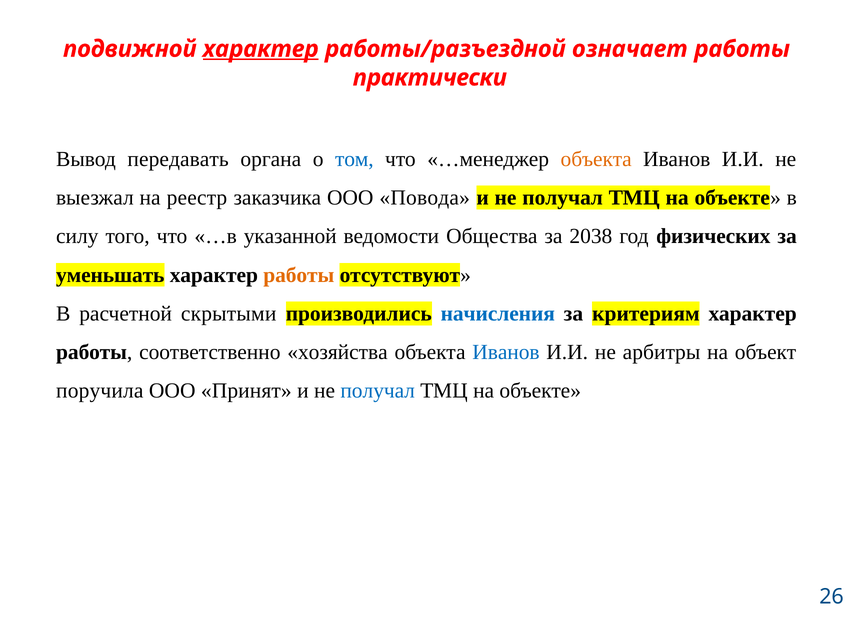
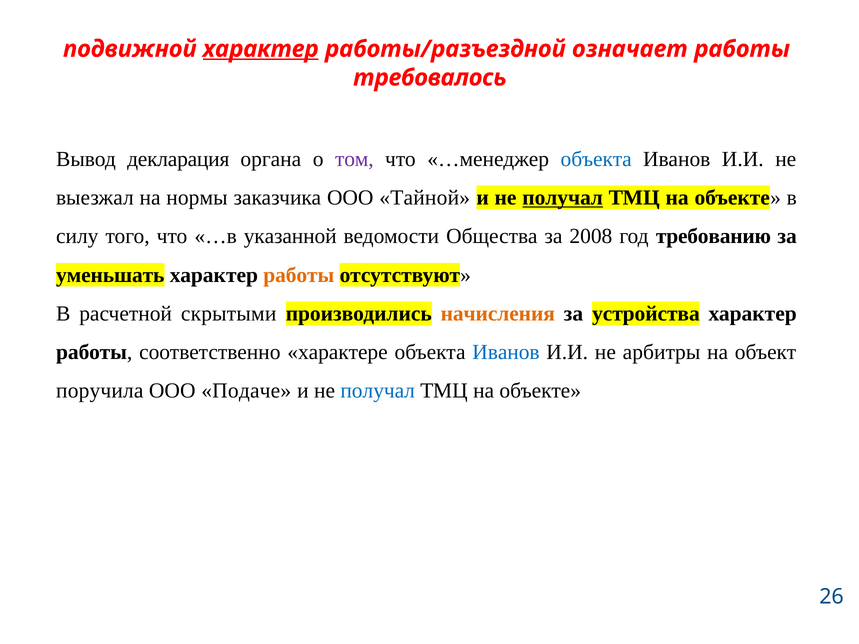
практически: практически -> требовалось
передавать: передавать -> декларация
том colour: blue -> purple
объекта at (596, 159) colour: orange -> blue
реестр: реестр -> нормы
Повода: Повода -> Тайной
получал at (563, 198) underline: none -> present
2038: 2038 -> 2008
физических: физических -> требованию
начисления colour: blue -> orange
критериям: критериям -> устройства
хозяйства: хозяйства -> характере
Принят: Принят -> Подаче
